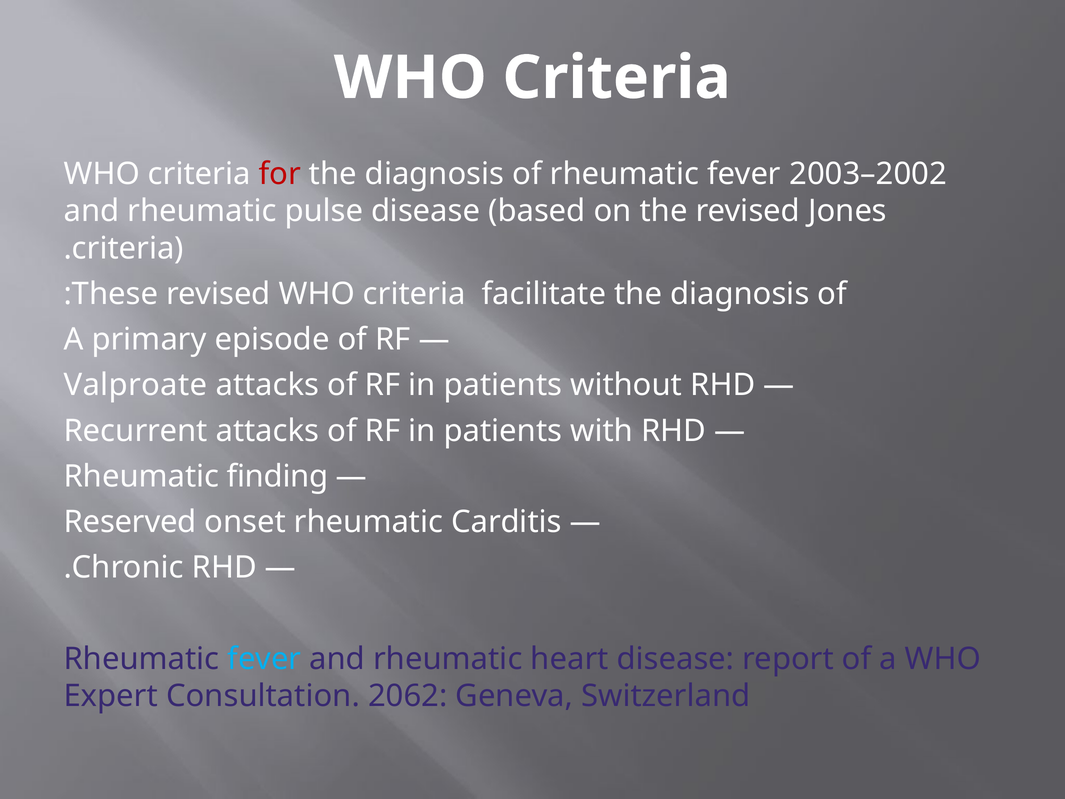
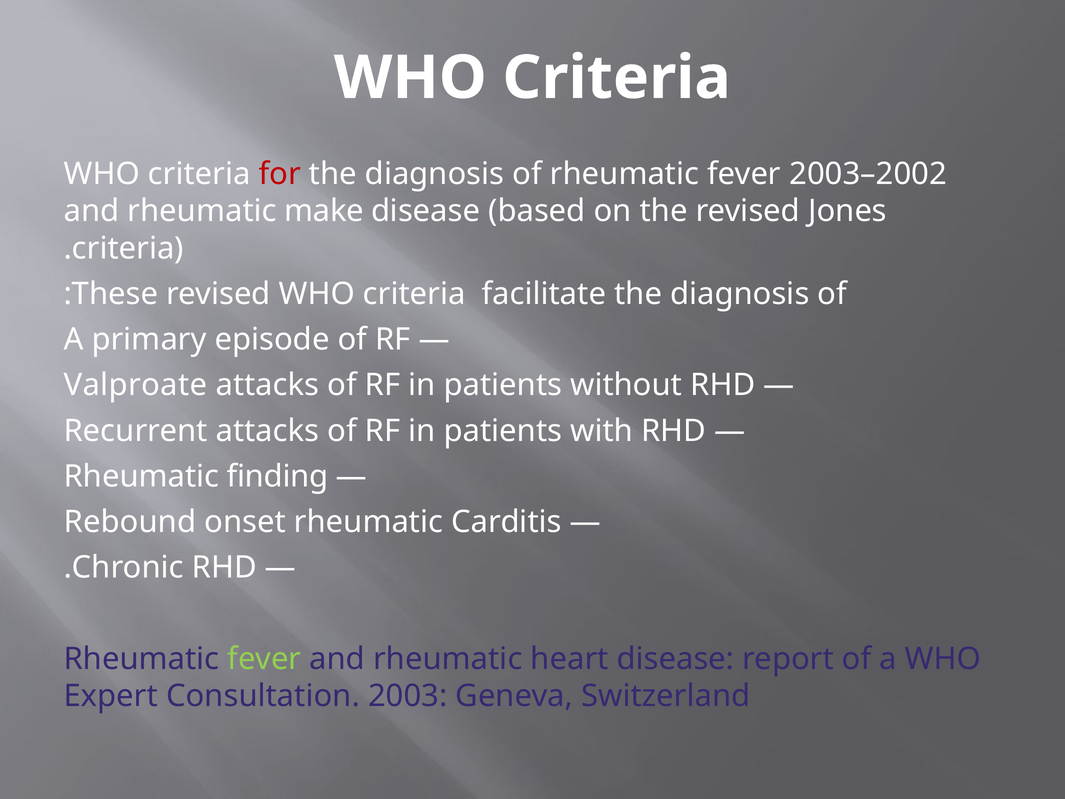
pulse: pulse -> make
Reserved: Reserved -> Rebound
fever at (264, 659) colour: light blue -> light green
Consultation 2062: 2062 -> 2003
